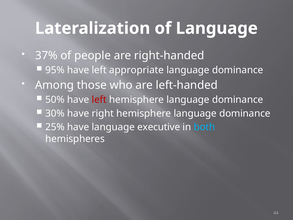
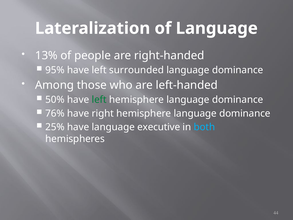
37%: 37% -> 13%
appropriate: appropriate -> surrounded
left at (99, 100) colour: red -> green
30%: 30% -> 76%
